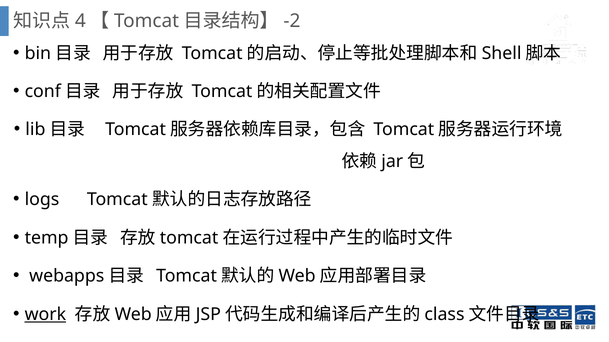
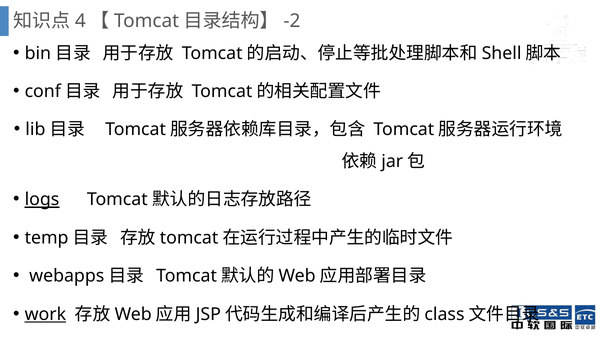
logs underline: none -> present
